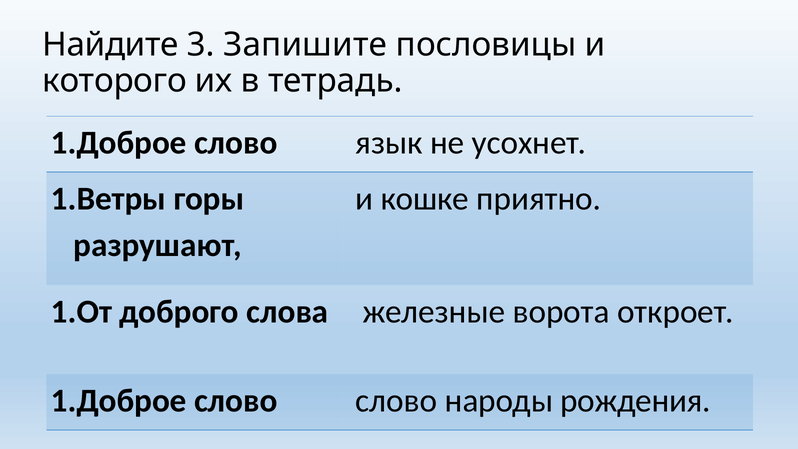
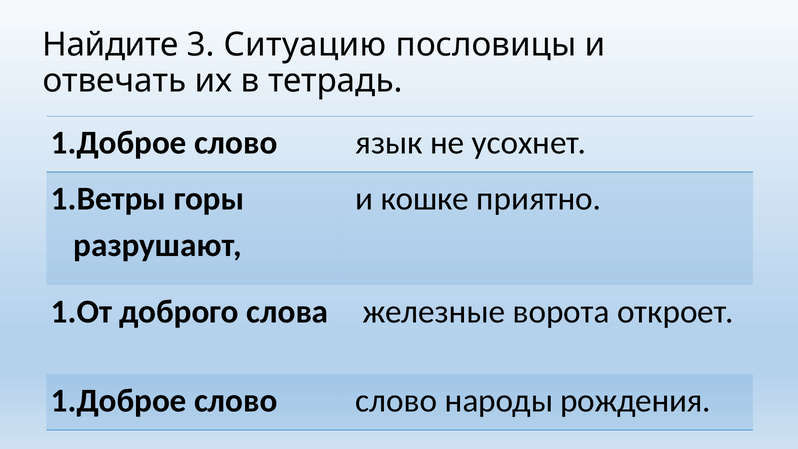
Запишите: Запишите -> Ситуацию
которого: которого -> отвечать
